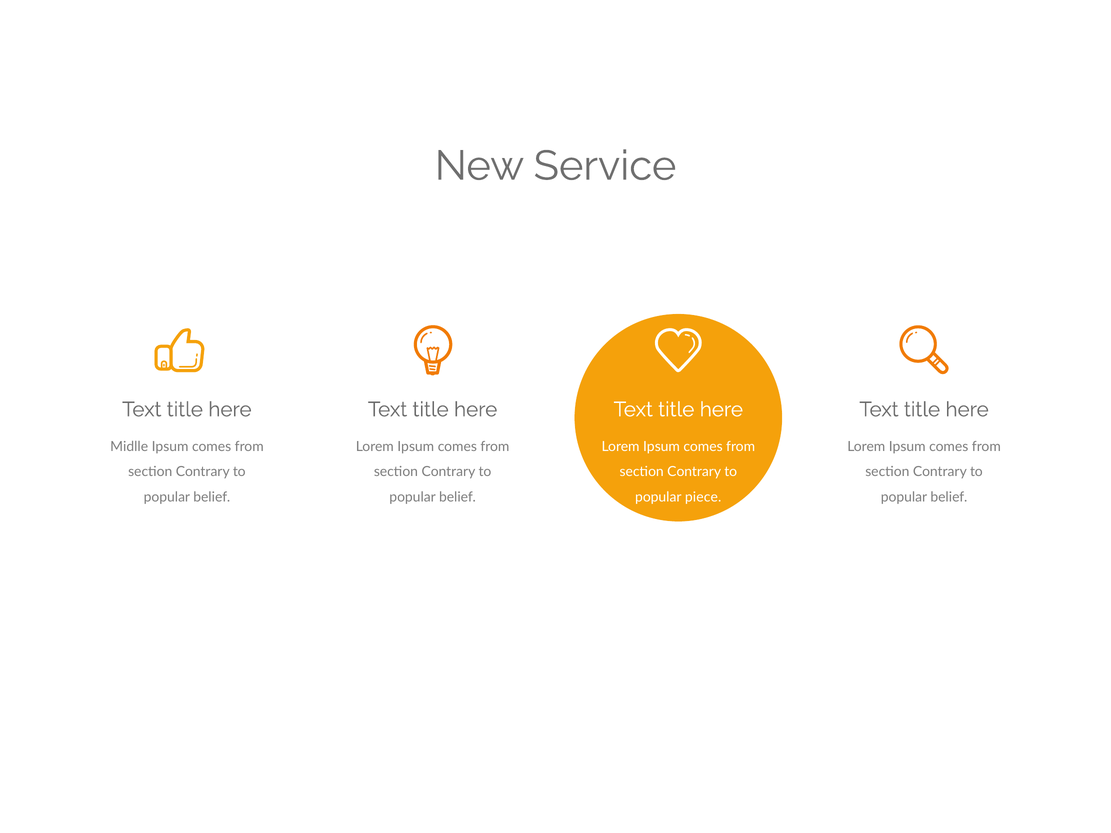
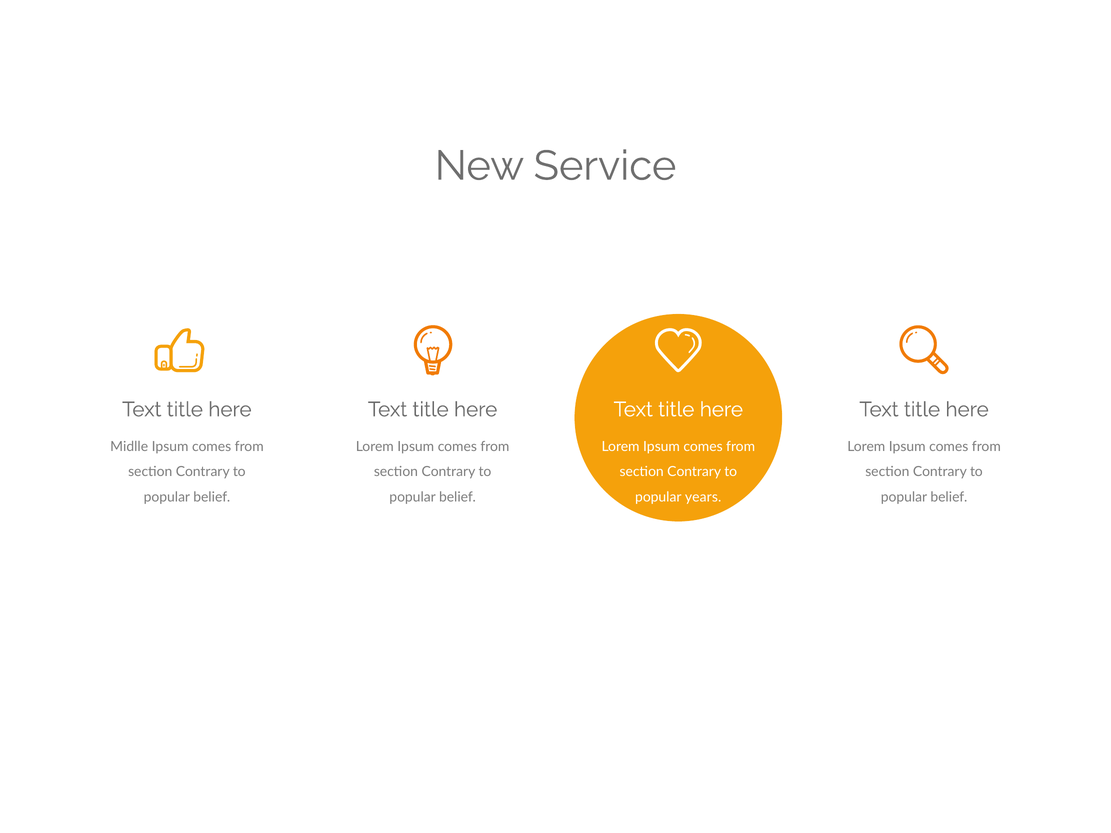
piece: piece -> years
